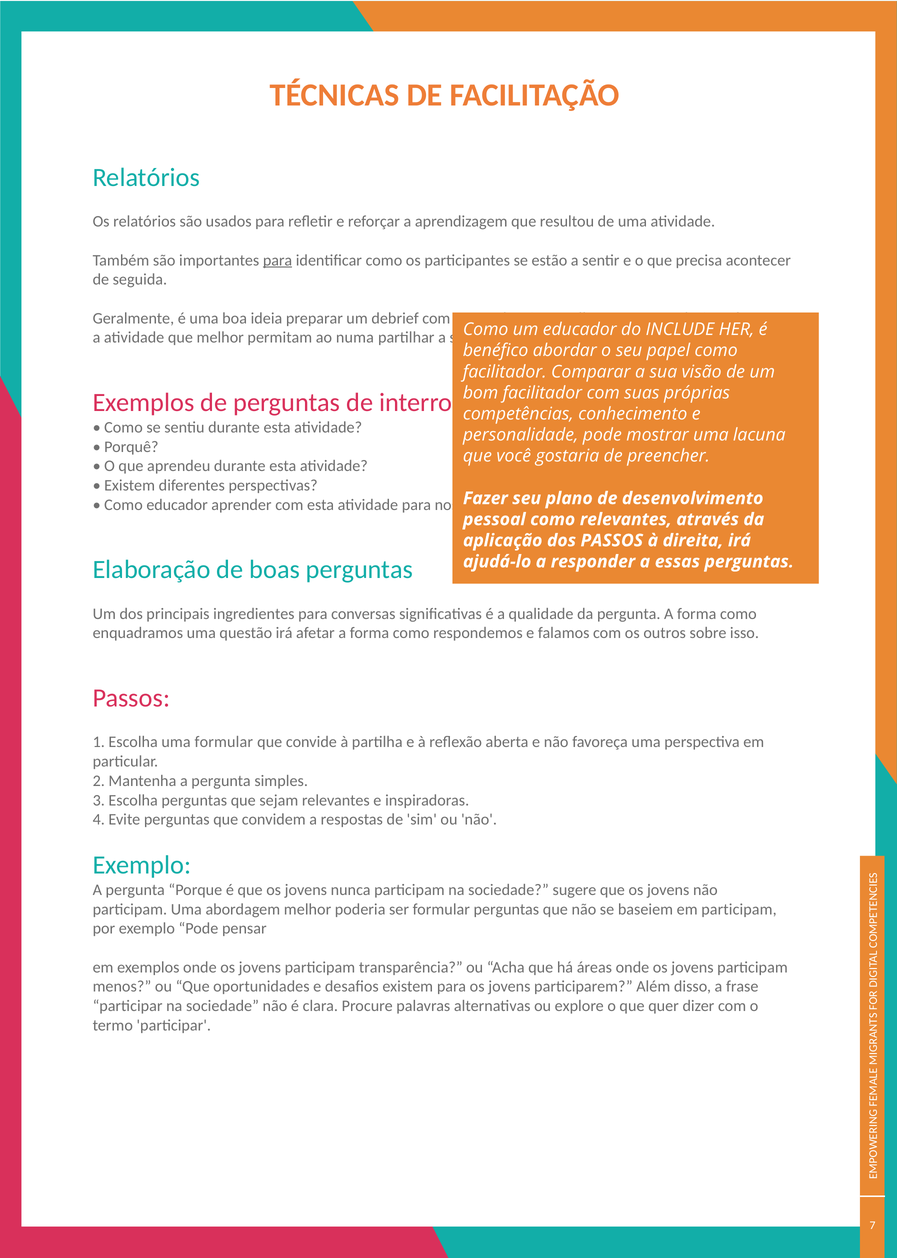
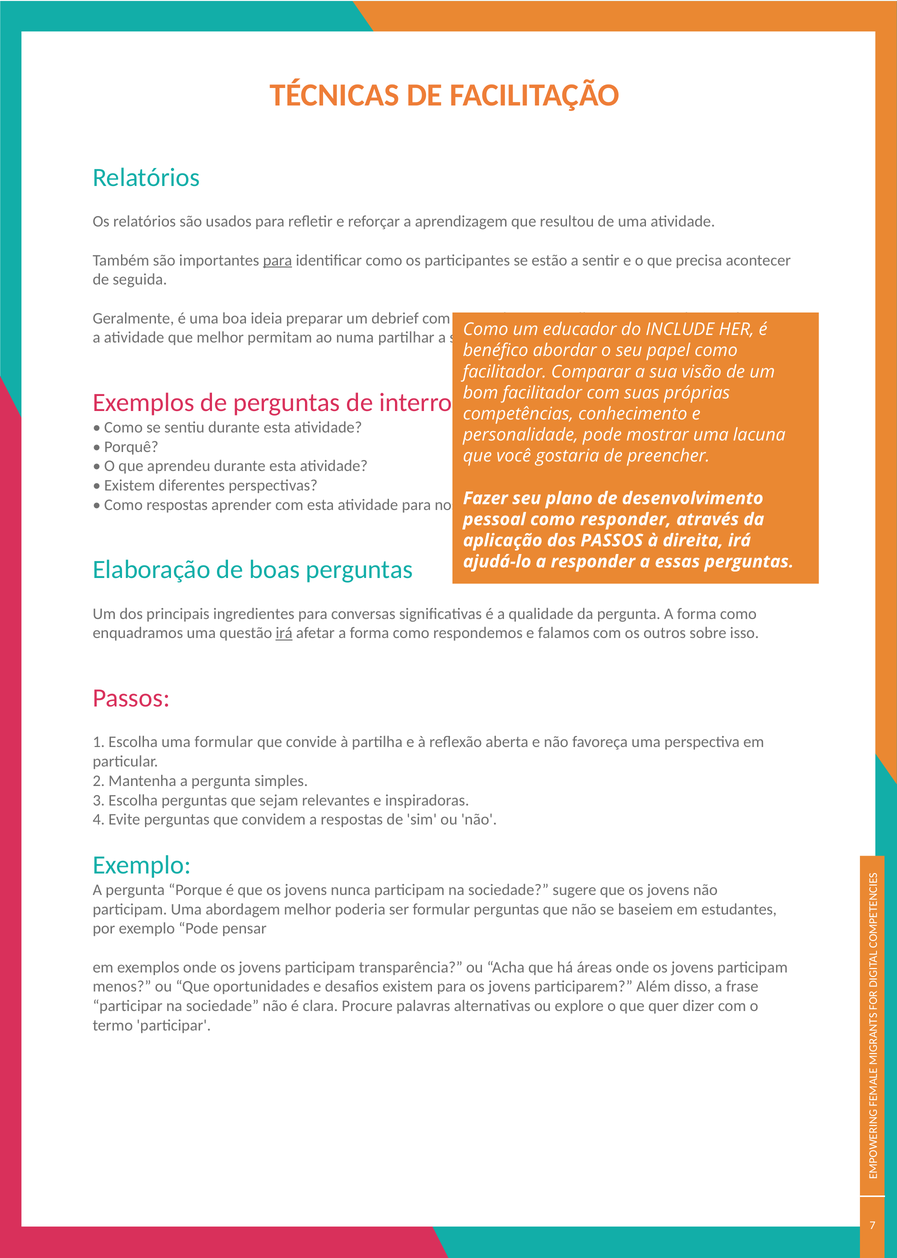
Como educador: educador -> respostas
como relevantes: relevantes -> responder
irá at (284, 633) underline: none -> present
em participam: participam -> estudantes
